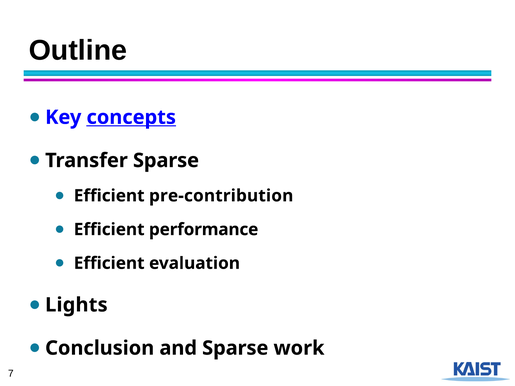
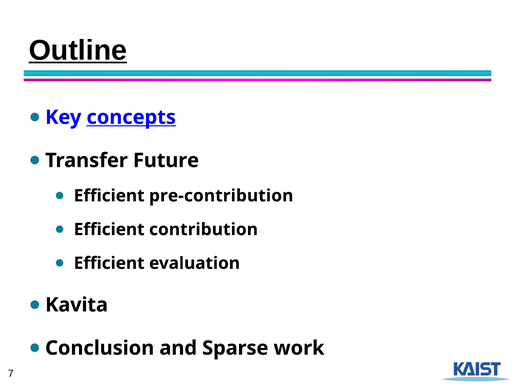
Outline underline: none -> present
Transfer Sparse: Sparse -> Future
performance: performance -> contribution
Lights: Lights -> Kavita
